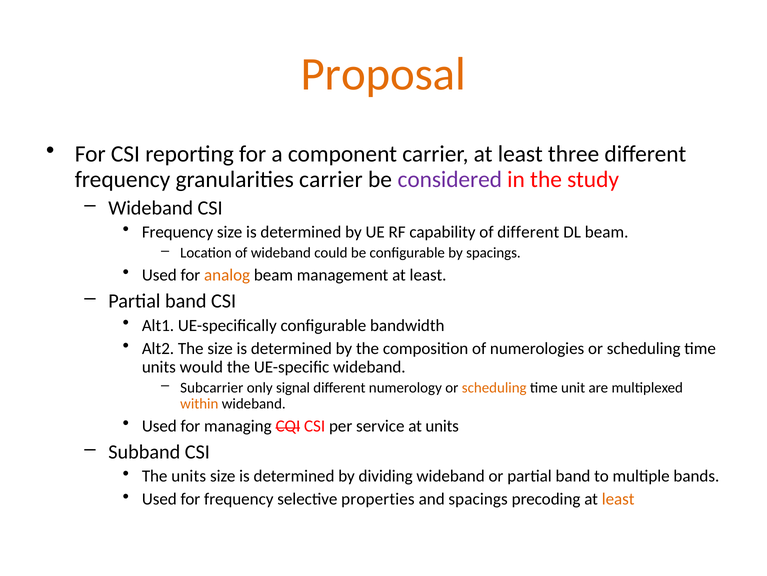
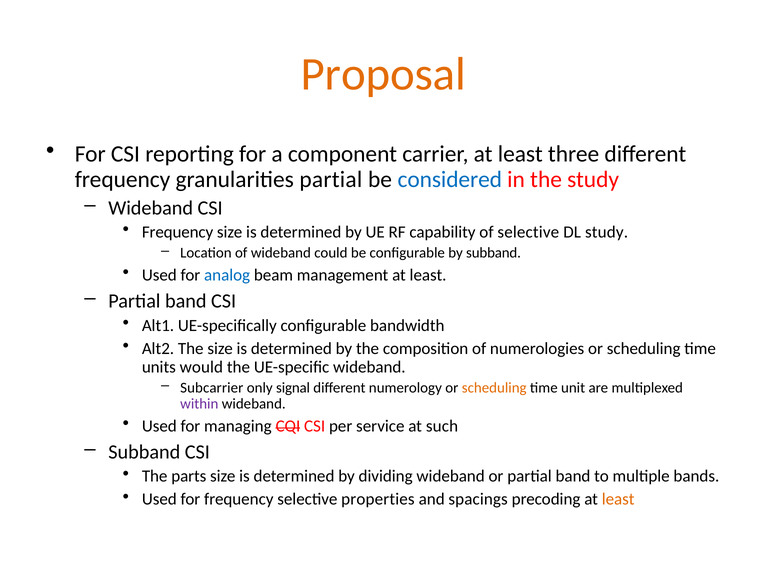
granularities carrier: carrier -> partial
considered colour: purple -> blue
of different: different -> selective
DL beam: beam -> study
by spacings: spacings -> subband
analog colour: orange -> blue
within colour: orange -> purple
at units: units -> such
The units: units -> parts
